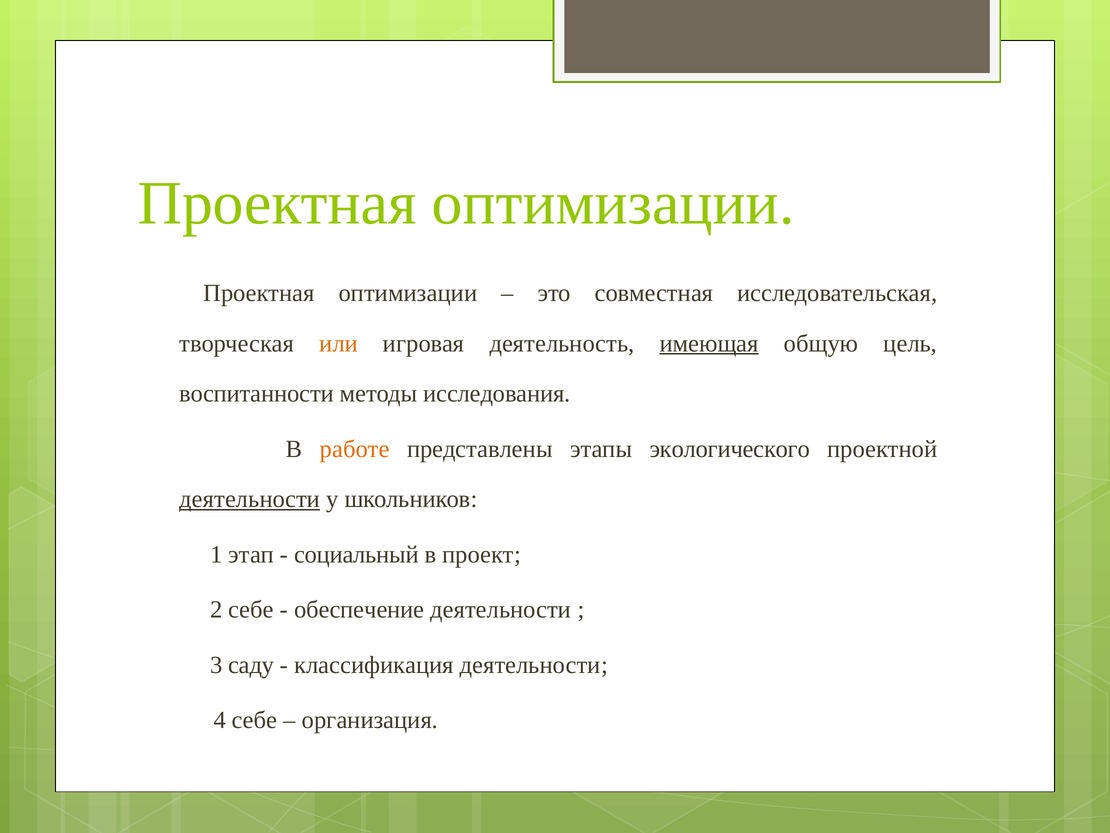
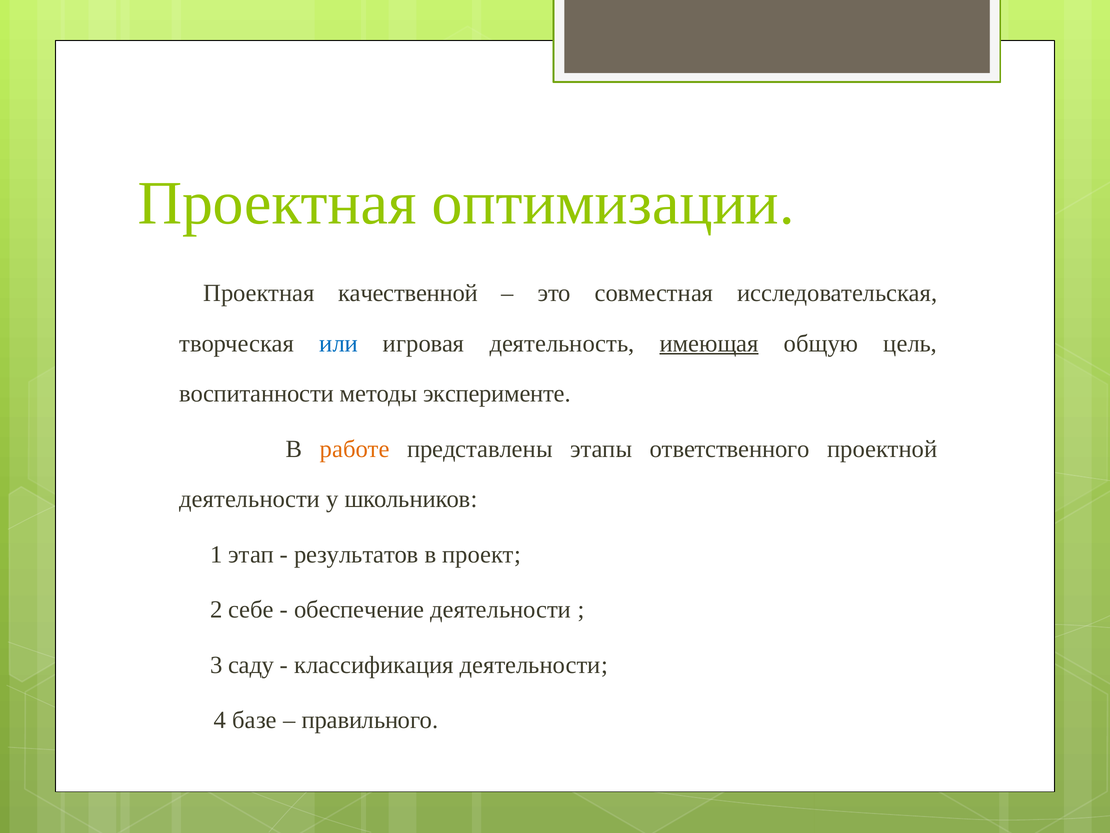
оптимизации at (408, 293): оптимизации -> качественной
или colour: orange -> blue
исследования: исследования -> эксперименте
экологического: экологического -> ответственного
деятельности at (250, 499) underline: present -> none
социальный: социальный -> результатов
4 себе: себе -> базе
организация: организация -> правильного
